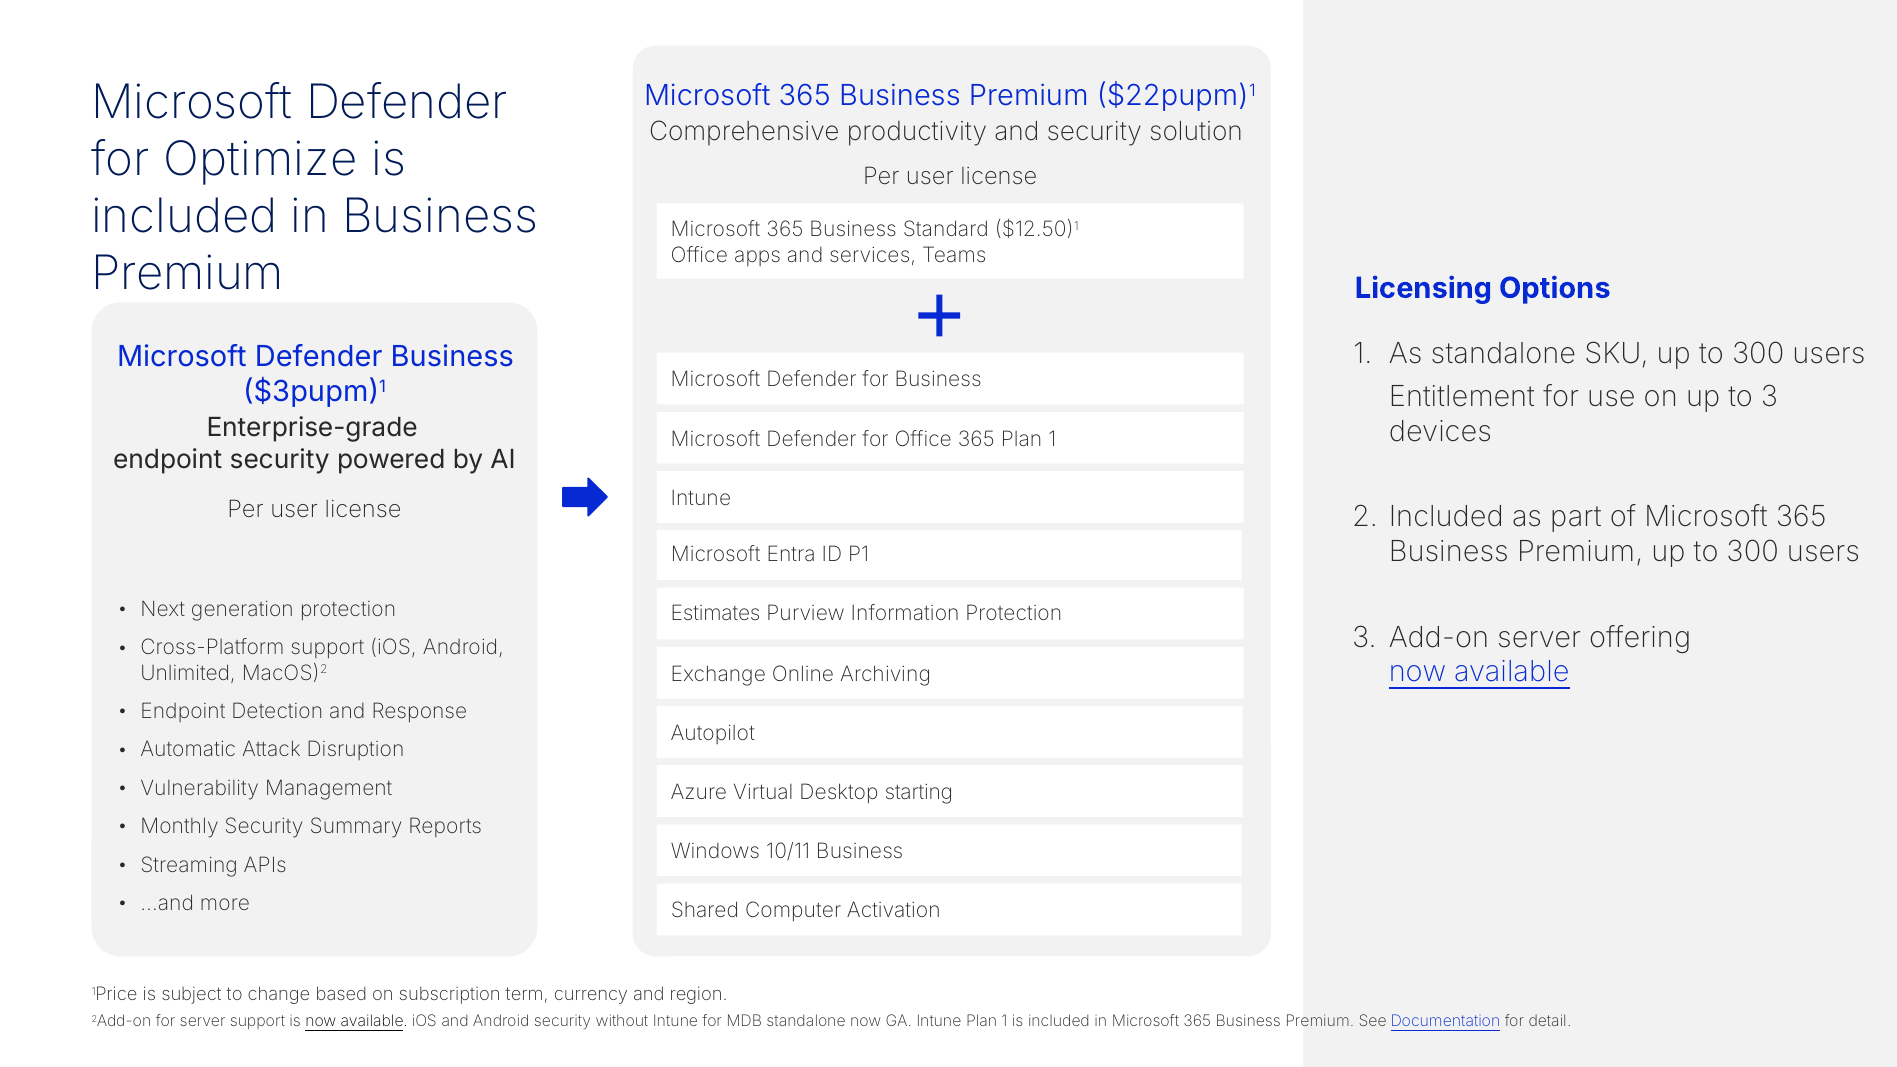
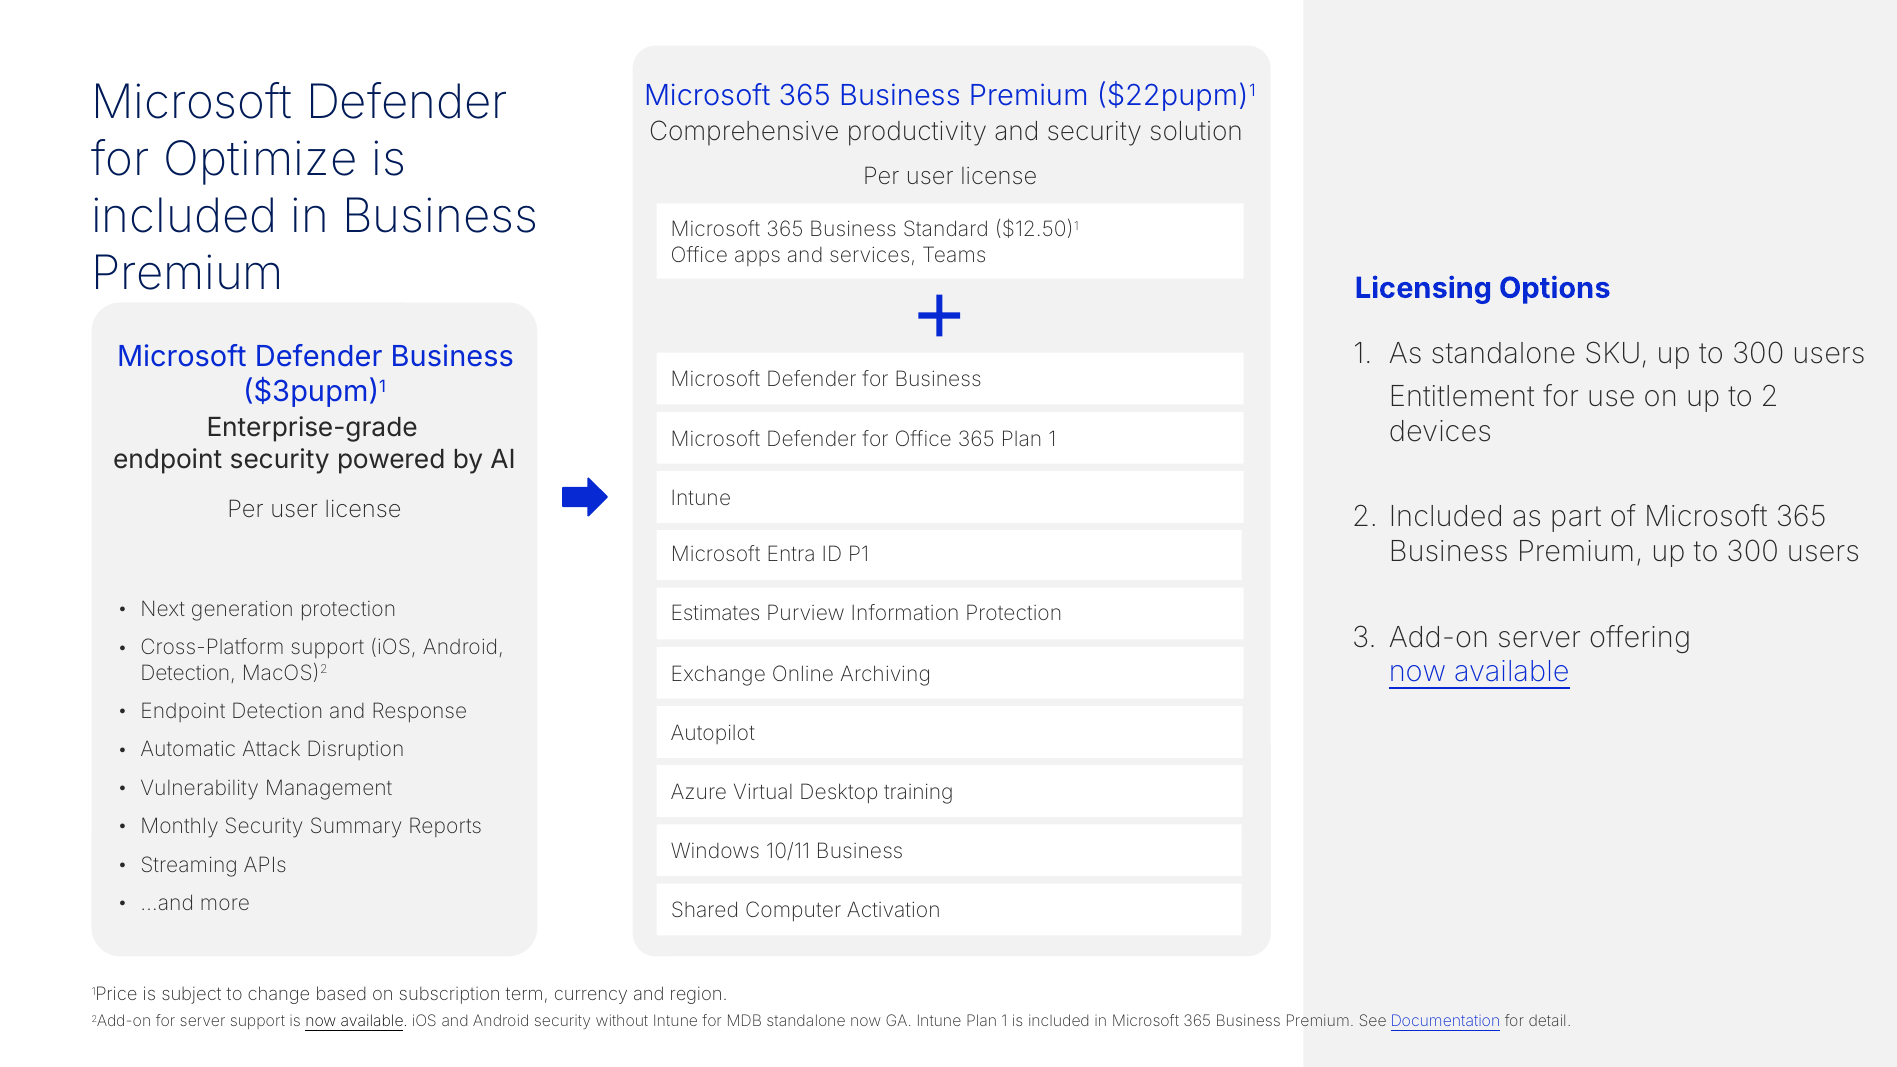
to 3: 3 -> 2
Unlimited at (188, 673): Unlimited -> Detection
starting: starting -> training
